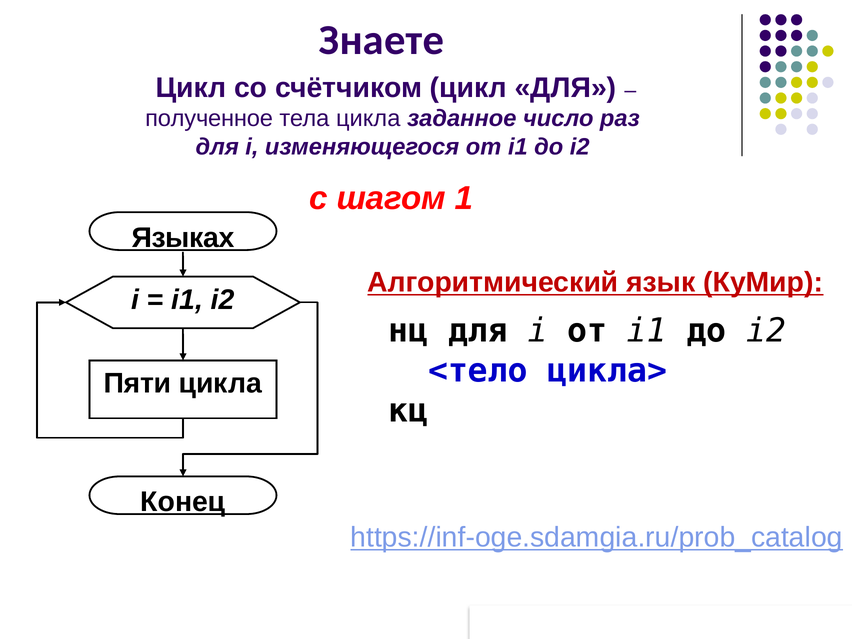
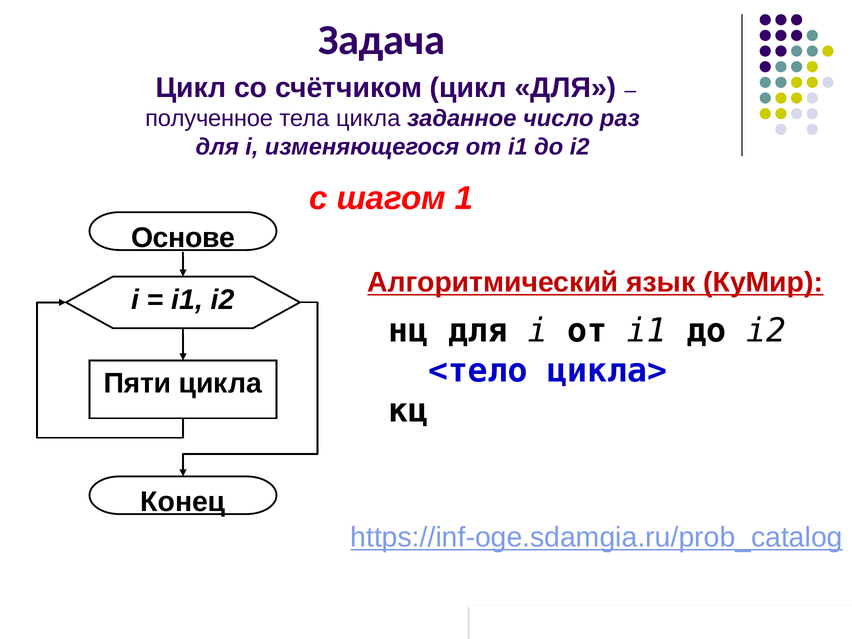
Знаете: Знаете -> Задача
Языках: Языках -> Основе
